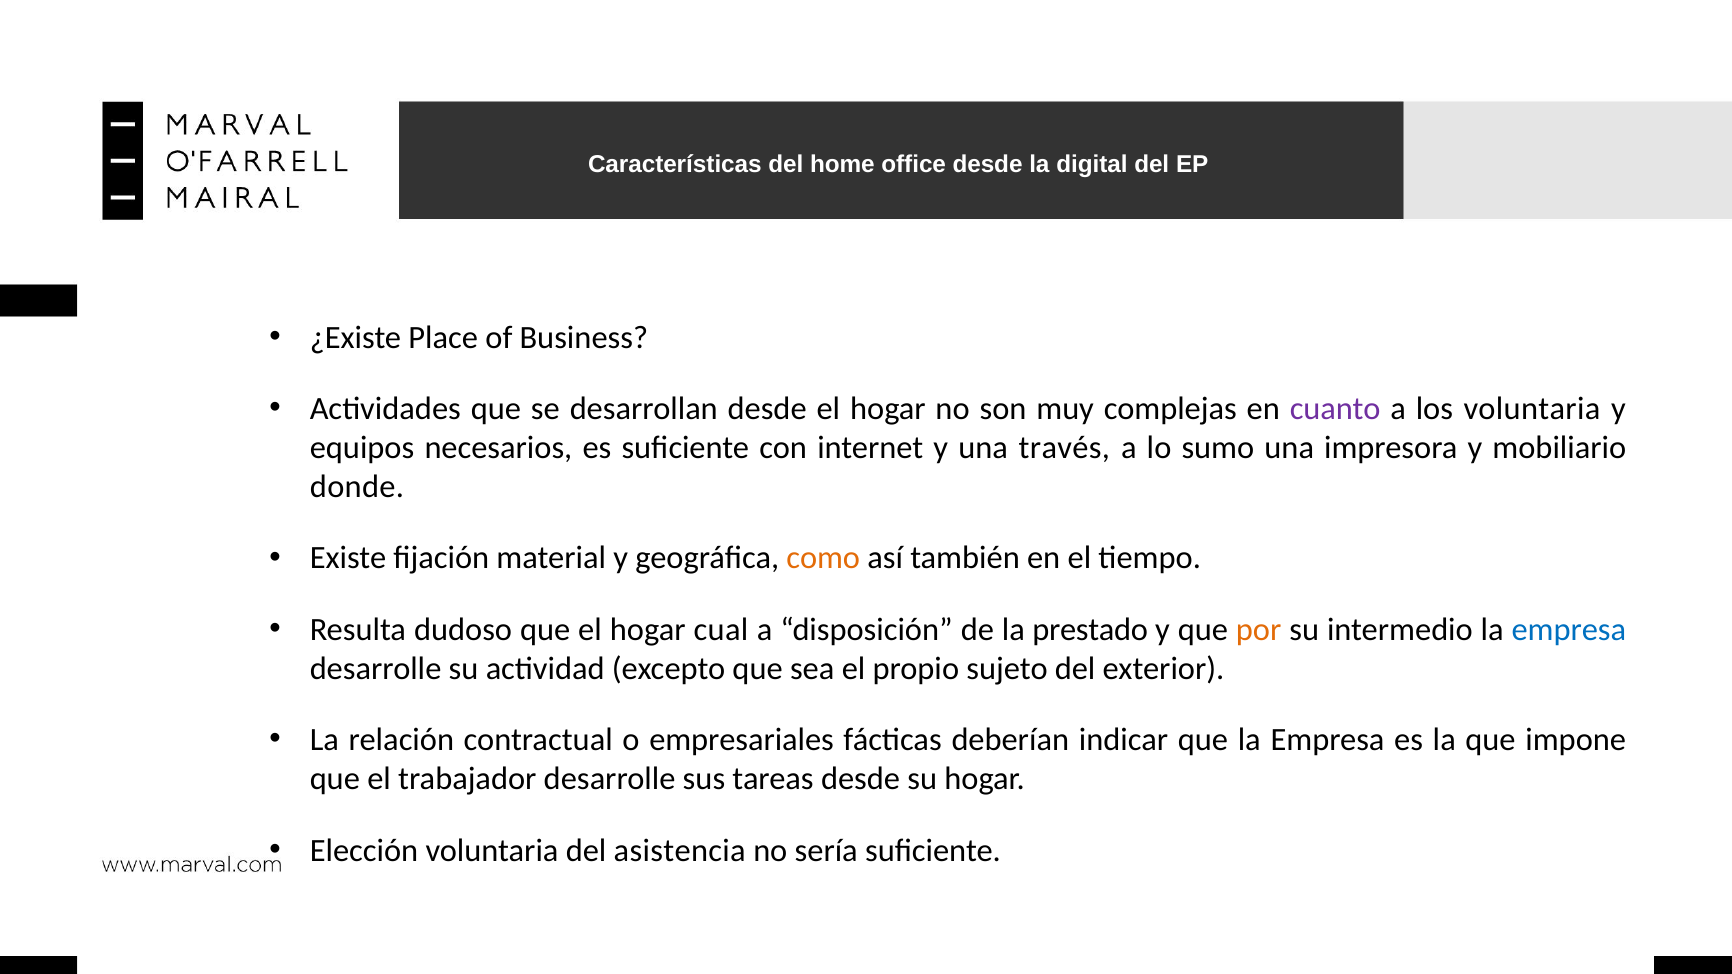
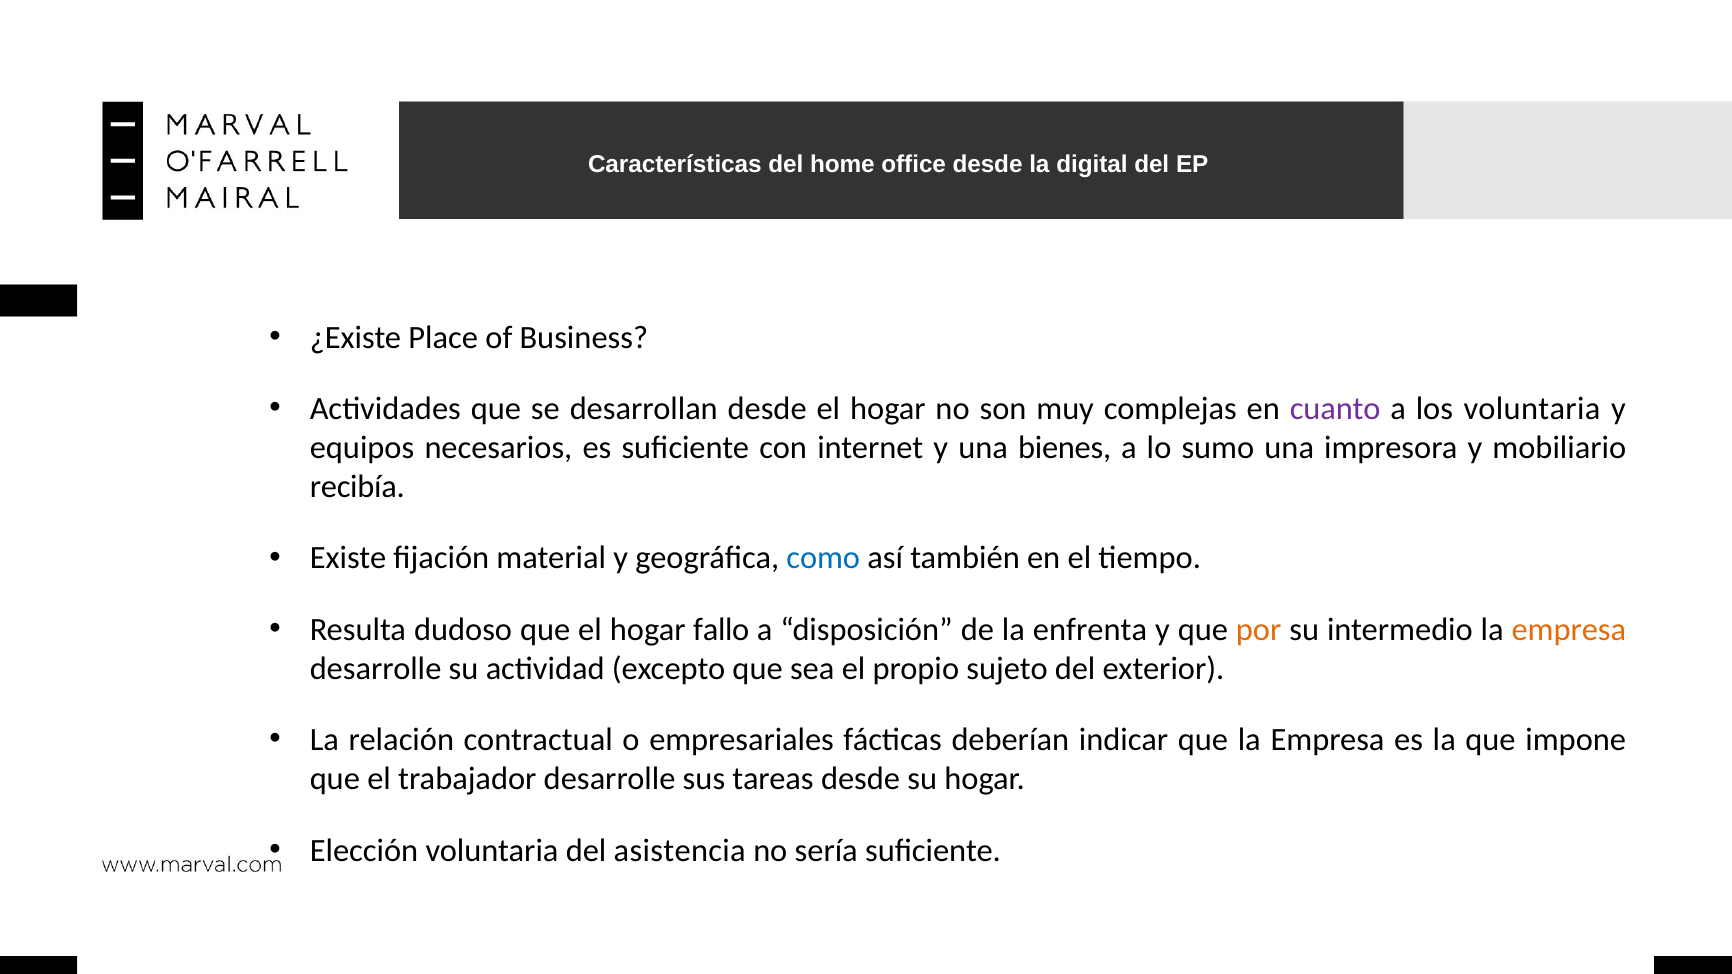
través: través -> bienes
donde: donde -> recibía
como colour: orange -> blue
cual: cual -> fallo
prestado: prestado -> enfrenta
empresa at (1569, 629) colour: blue -> orange
